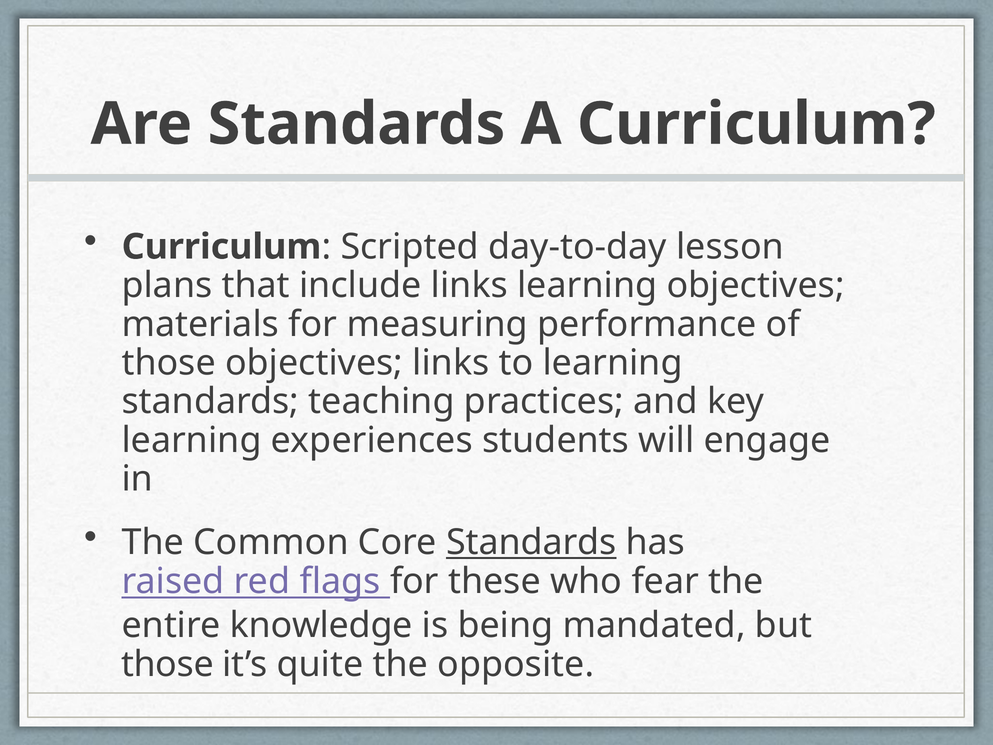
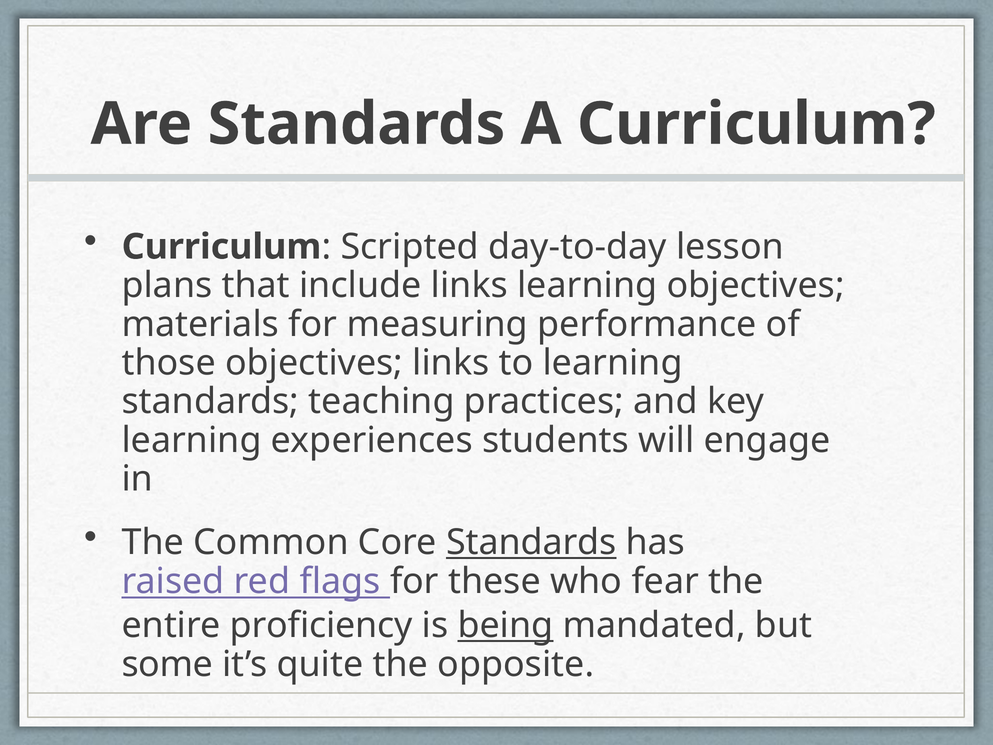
knowledge: knowledge -> proficiency
being underline: none -> present
those at (167, 664): those -> some
